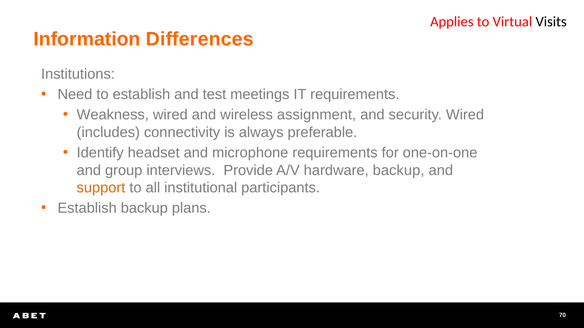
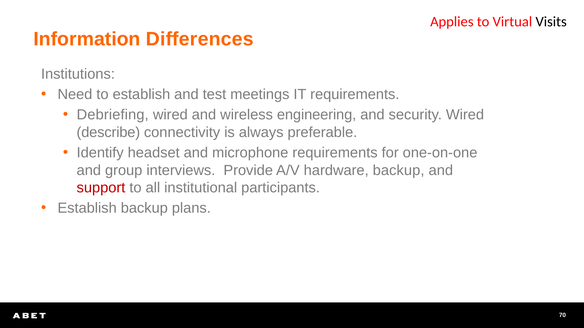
Weakness: Weakness -> Debriefing
assignment: assignment -> engineering
includes: includes -> describe
support colour: orange -> red
